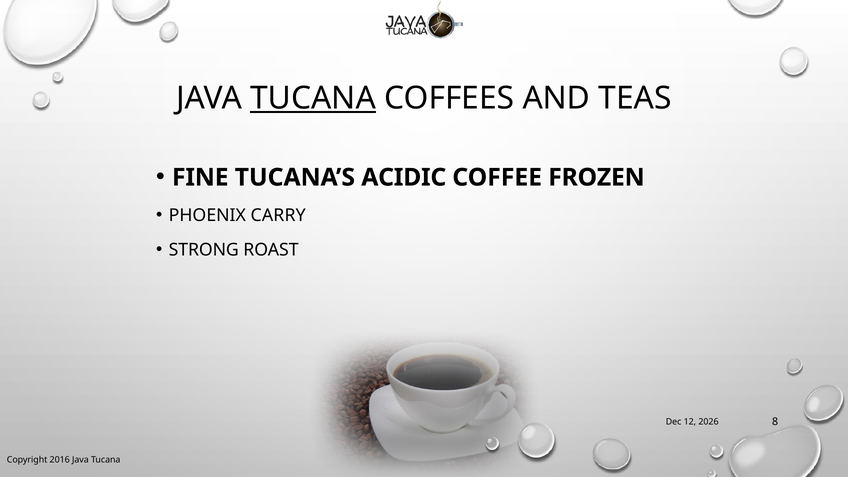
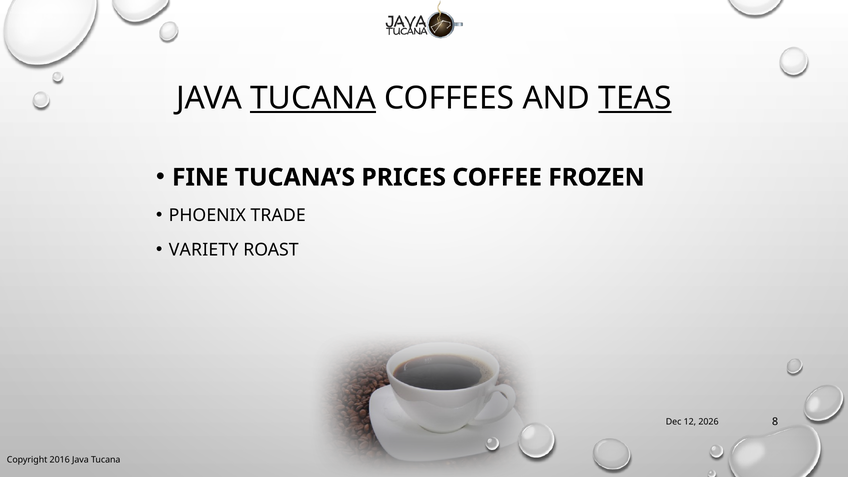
TEAS underline: none -> present
ACIDIC: ACIDIC -> PRICES
CARRY: CARRY -> TRADE
STRONG: STRONG -> VARIETY
